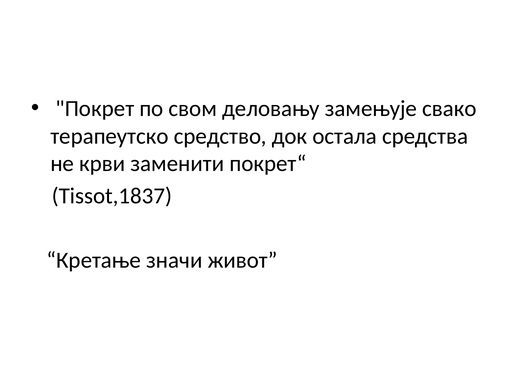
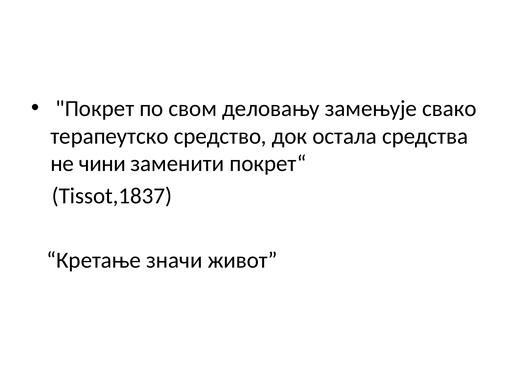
крви: крви -> чини
